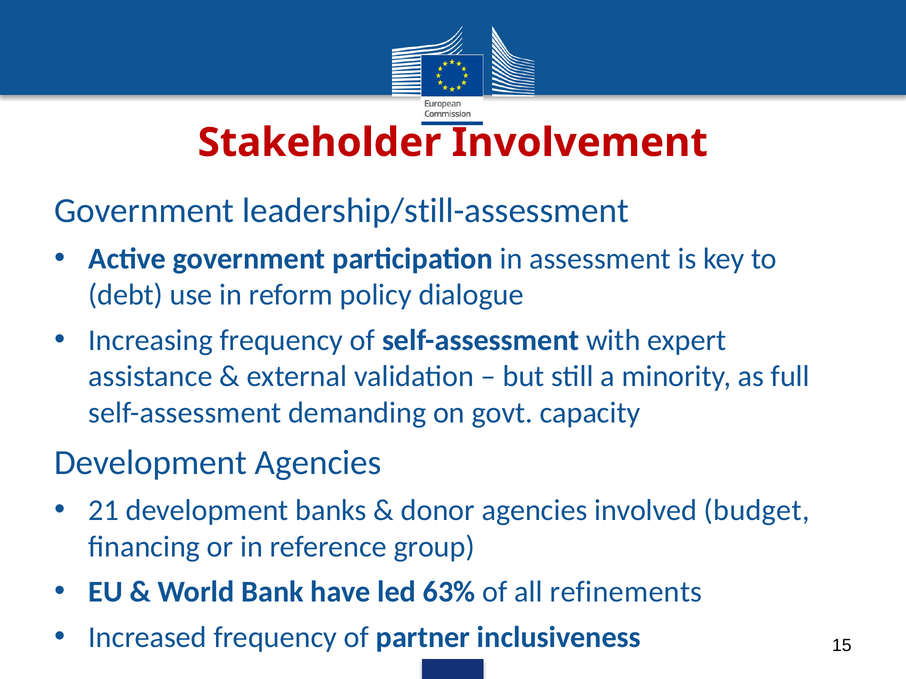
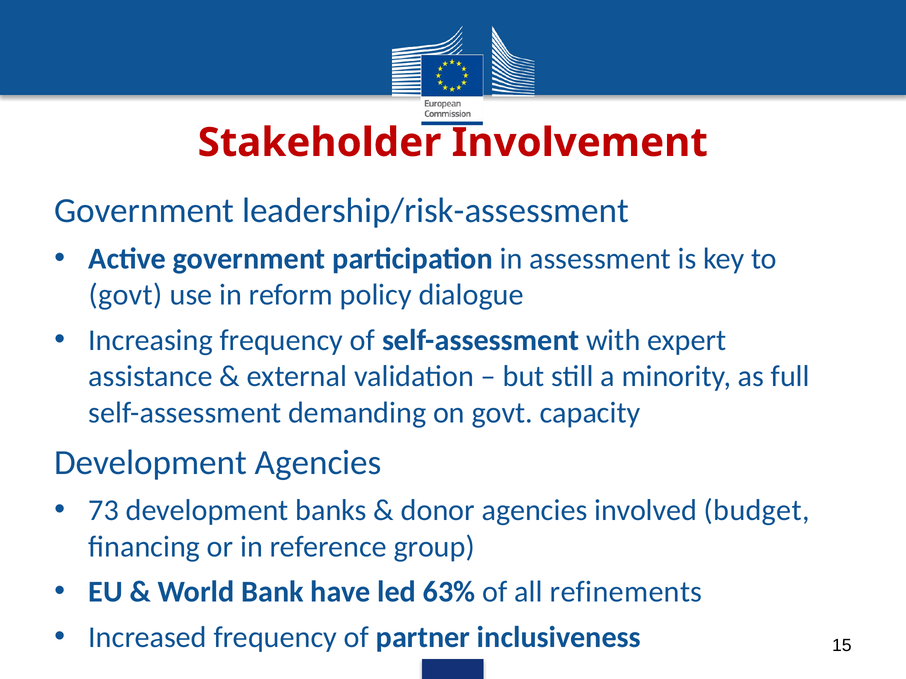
leadership/still-assessment: leadership/still-assessment -> leadership/risk-assessment
debt at (126, 295): debt -> govt
21: 21 -> 73
